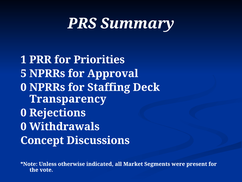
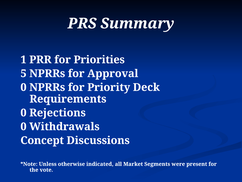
Staffing: Staffing -> Priority
Transparency: Transparency -> Requirements
